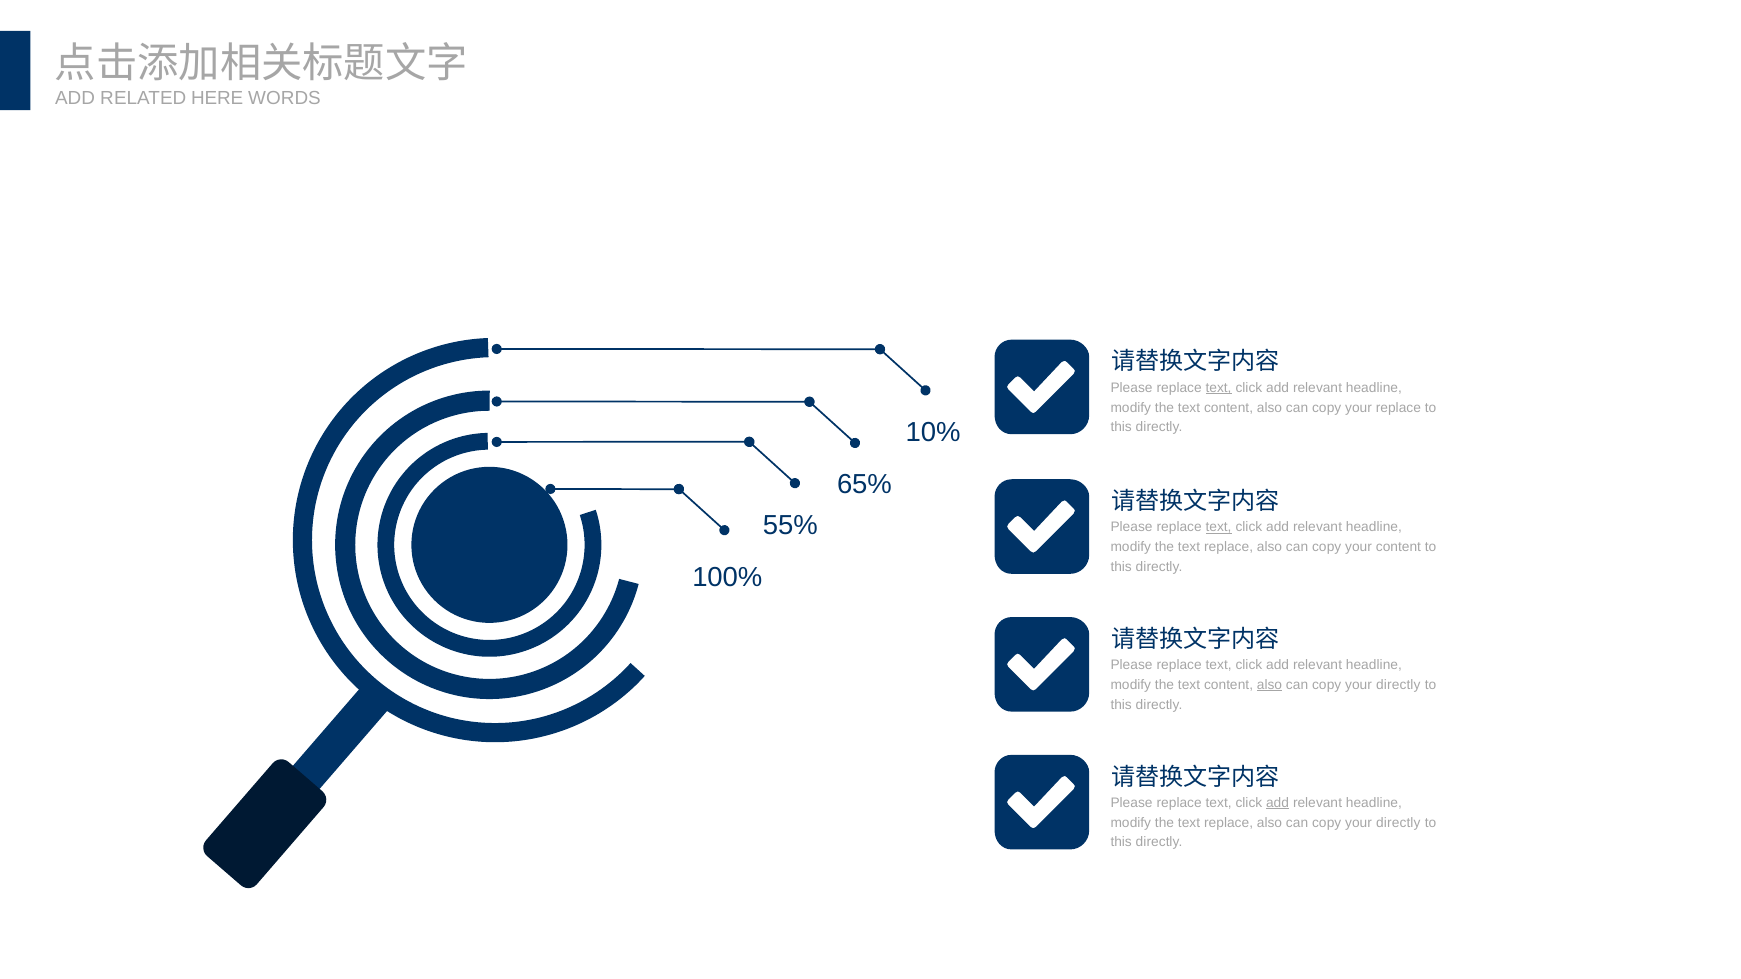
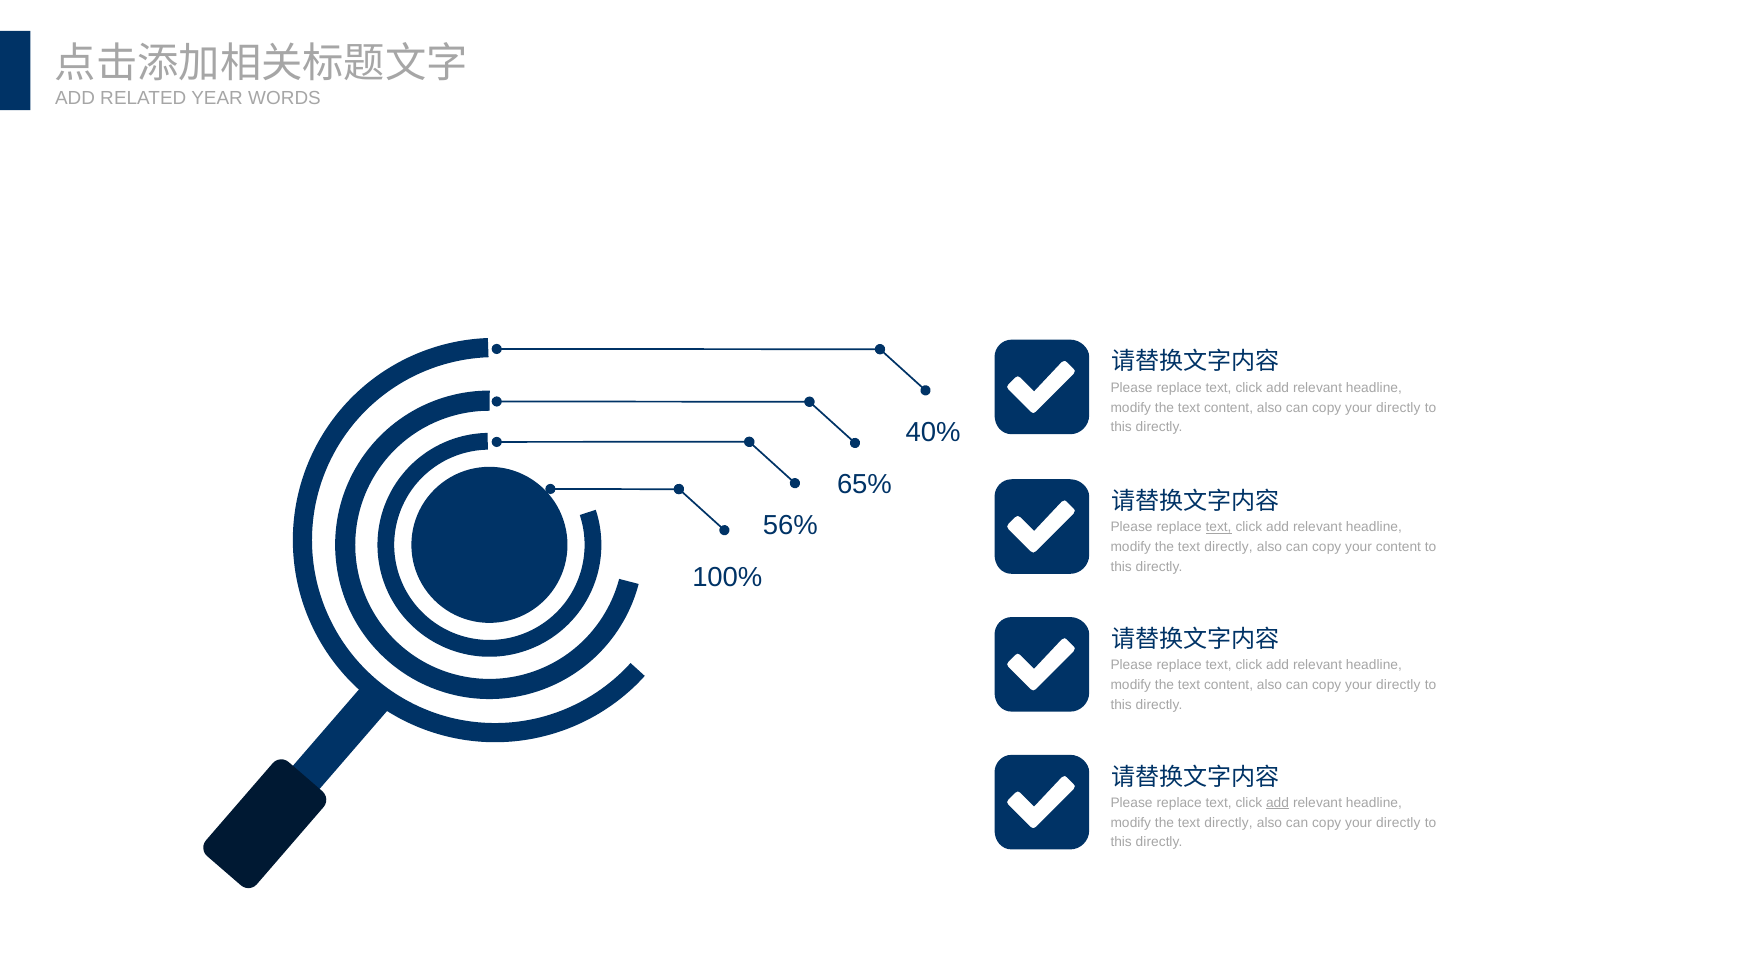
HERE: HERE -> YEAR
text at (1219, 388) underline: present -> none
replace at (1398, 408): replace -> directly
10%: 10% -> 40%
55%: 55% -> 56%
replace at (1229, 547): replace -> directly
also at (1270, 685) underline: present -> none
replace at (1229, 823): replace -> directly
